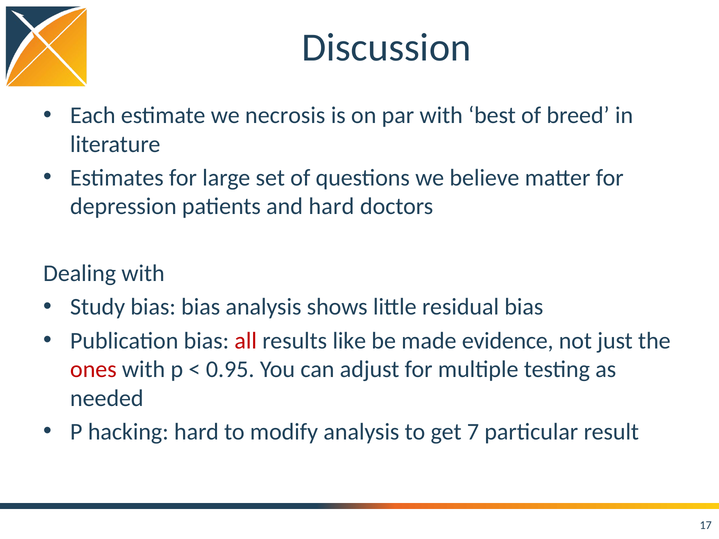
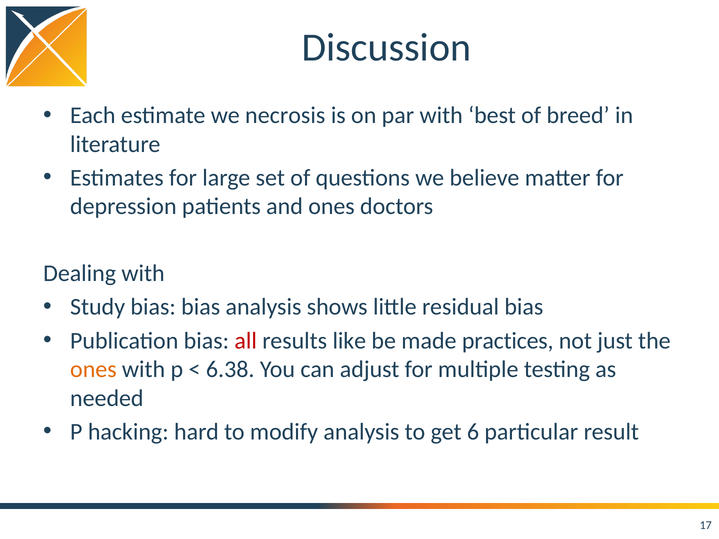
and hard: hard -> ones
evidence: evidence -> practices
ones at (93, 370) colour: red -> orange
0.95: 0.95 -> 6.38
7: 7 -> 6
